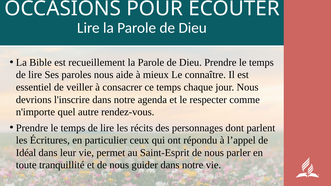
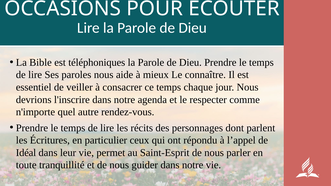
recueillement: recueillement -> téléphoniques
